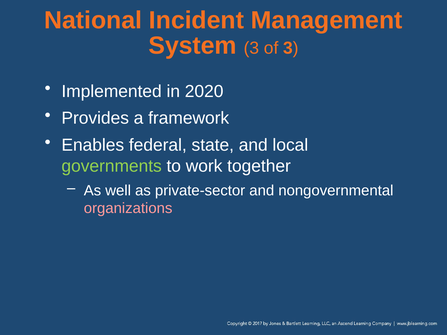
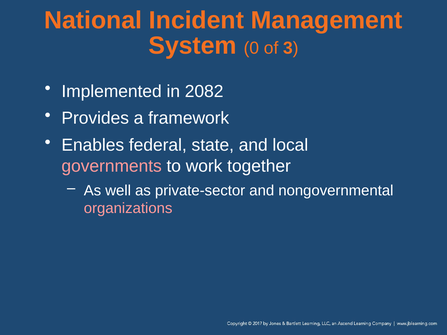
System 3: 3 -> 0
2020: 2020 -> 2082
governments colour: light green -> pink
